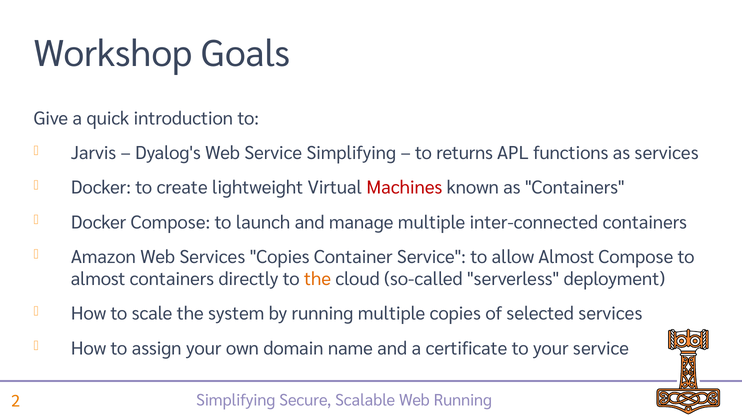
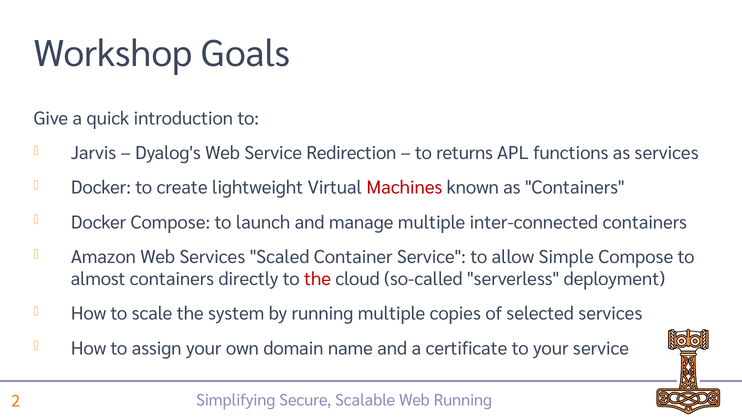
Service Simplifying: Simplifying -> Redirection
Services Copies: Copies -> Scaled
allow Almost: Almost -> Simple
the at (318, 280) colour: orange -> red
